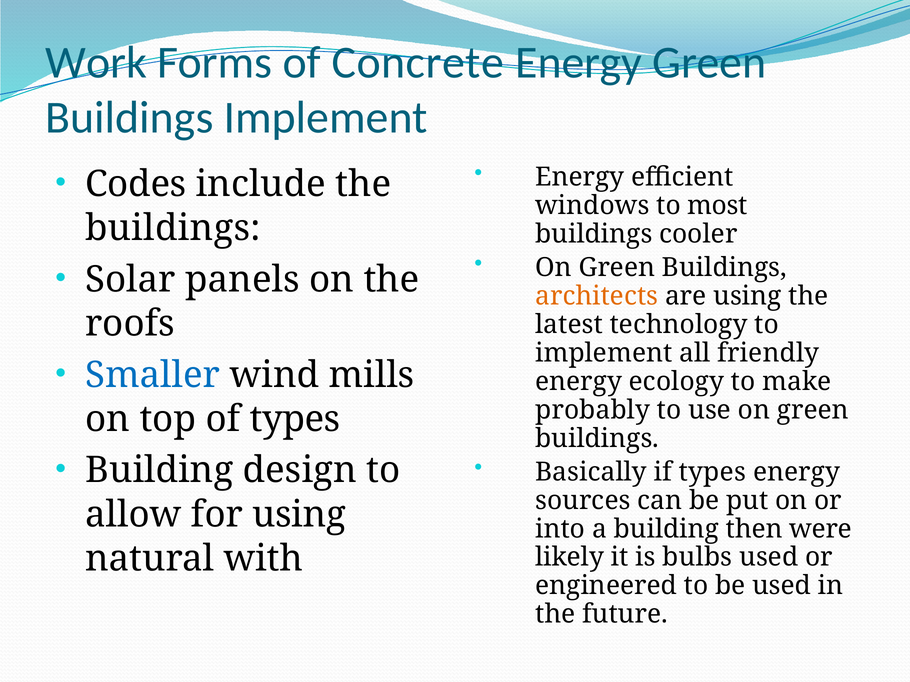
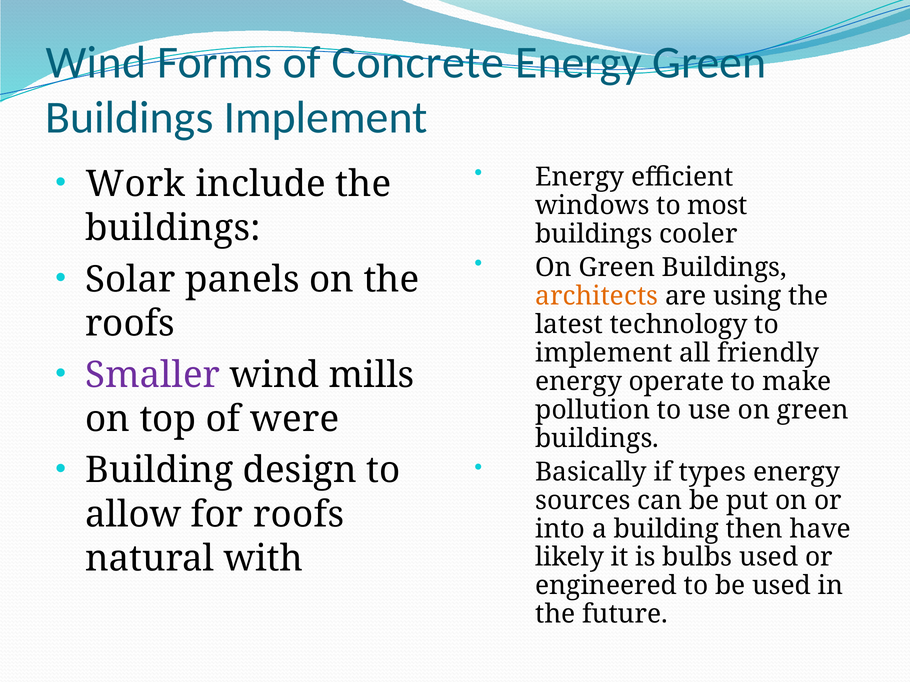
Work at (96, 62): Work -> Wind
Codes: Codes -> Work
Smaller colour: blue -> purple
ecology: ecology -> operate
probably: probably -> pollution
of types: types -> were
for using: using -> roofs
were: were -> have
